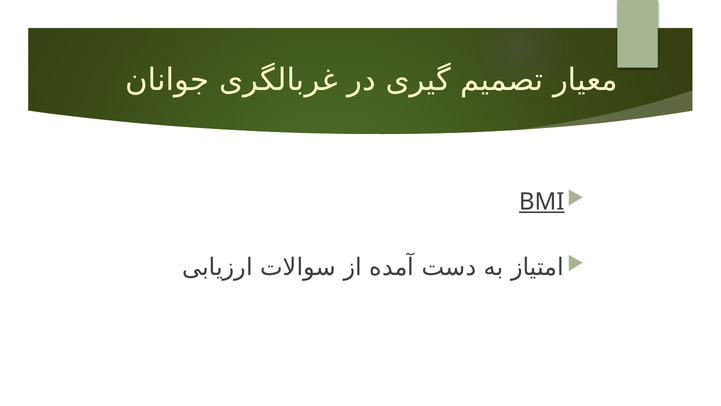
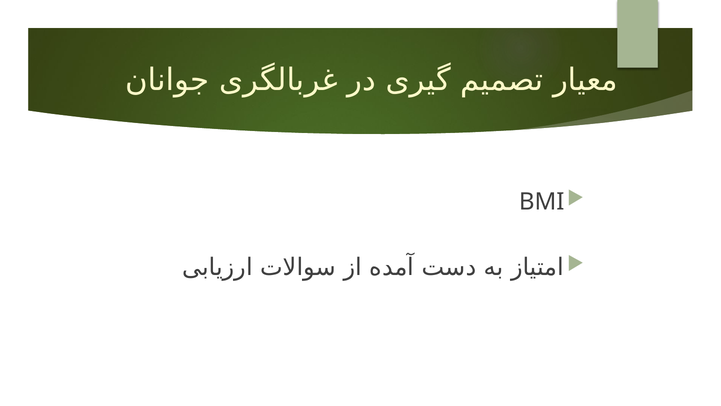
BMI underline: present -> none
